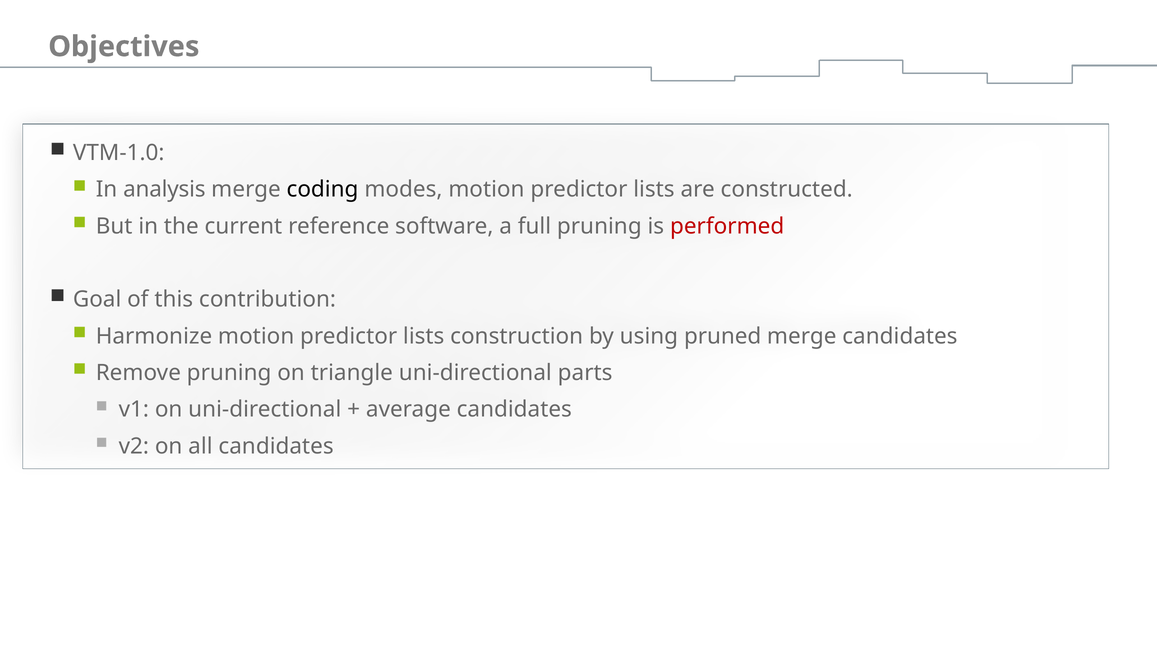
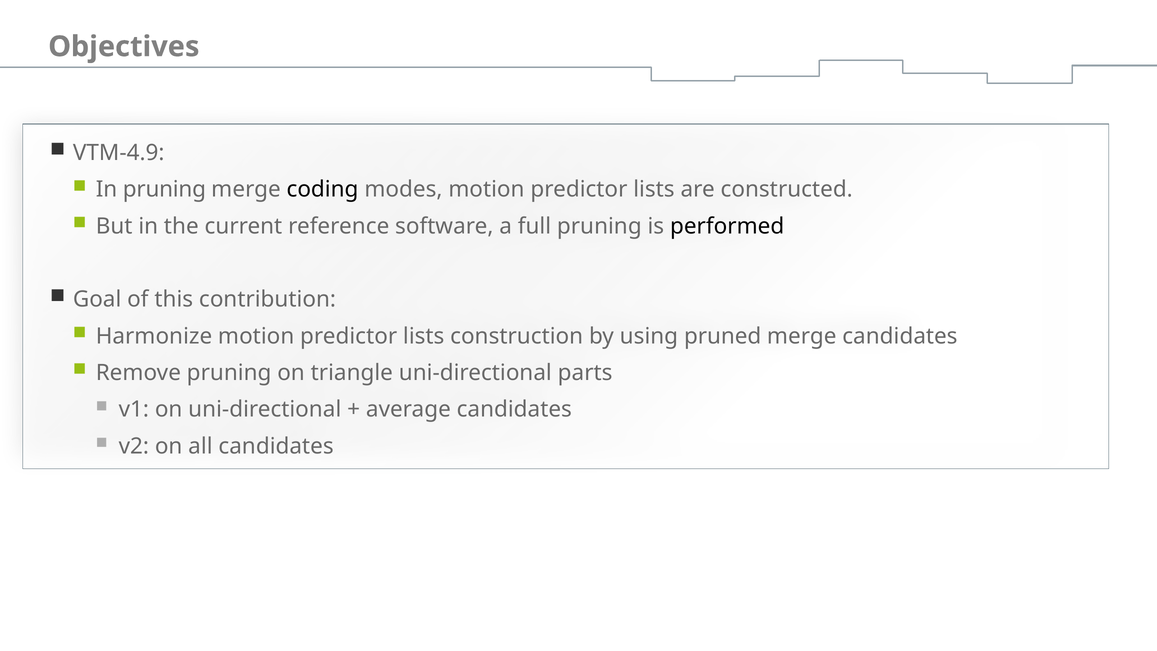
VTM-1.0: VTM-1.0 -> VTM-4.9
In analysis: analysis -> pruning
performed colour: red -> black
